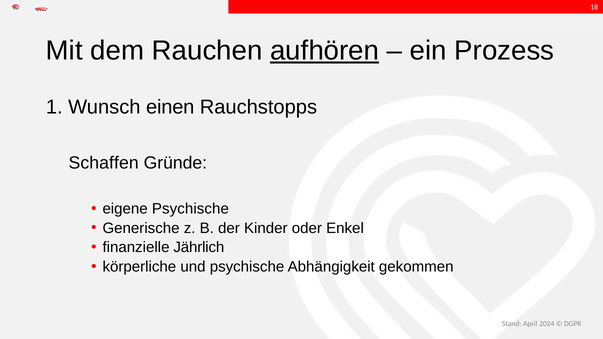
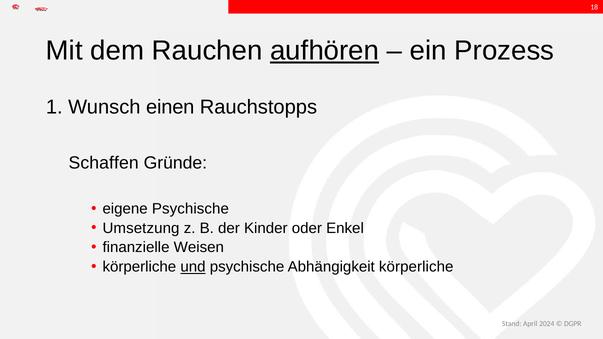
Generische: Generische -> Umsetzung
Jährlich: Jährlich -> Weisen
und underline: none -> present
Abhängigkeit gekommen: gekommen -> körperliche
